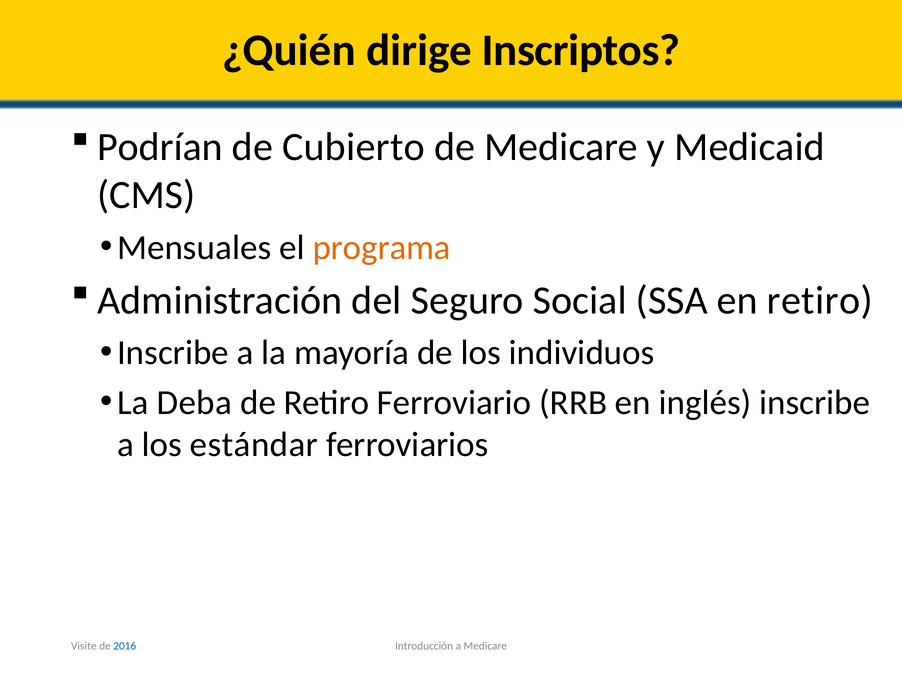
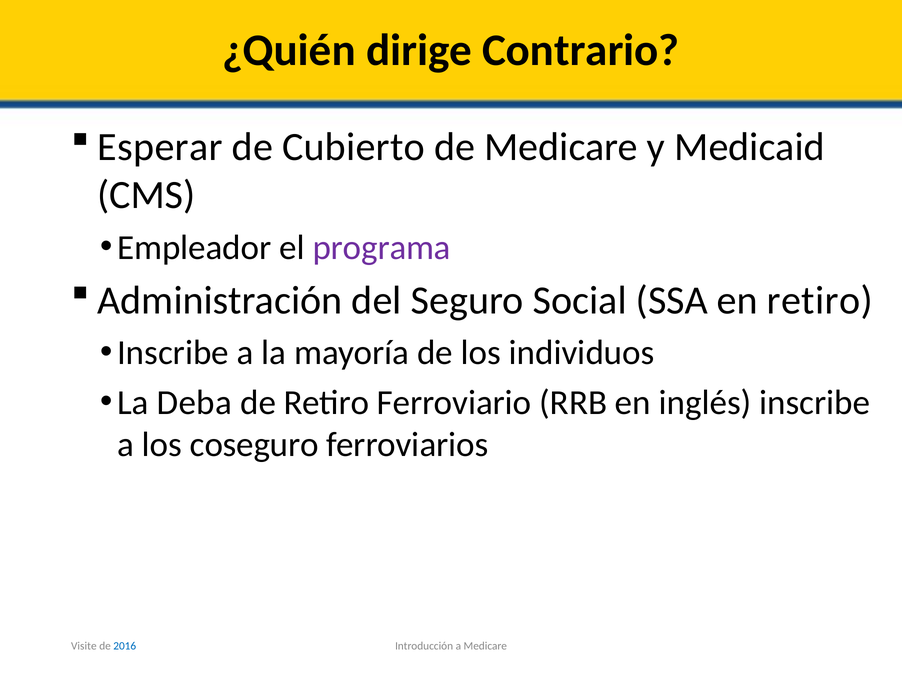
Inscriptos: Inscriptos -> Contrario
Podrían: Podrían -> Esperar
Mensuales: Mensuales -> Empleador
programa colour: orange -> purple
estándar: estándar -> coseguro
